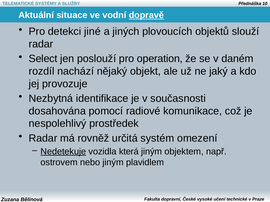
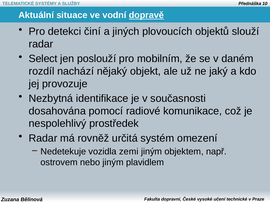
jiné: jiné -> činí
operation: operation -> mobilním
Nedetekuje underline: present -> none
která: která -> zemi
